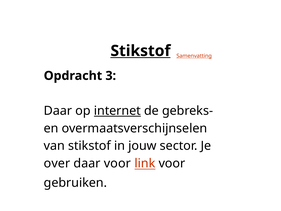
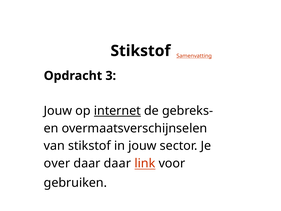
Stikstof at (140, 51) underline: present -> none
Daar at (58, 111): Daar -> Jouw
daar voor: voor -> daar
